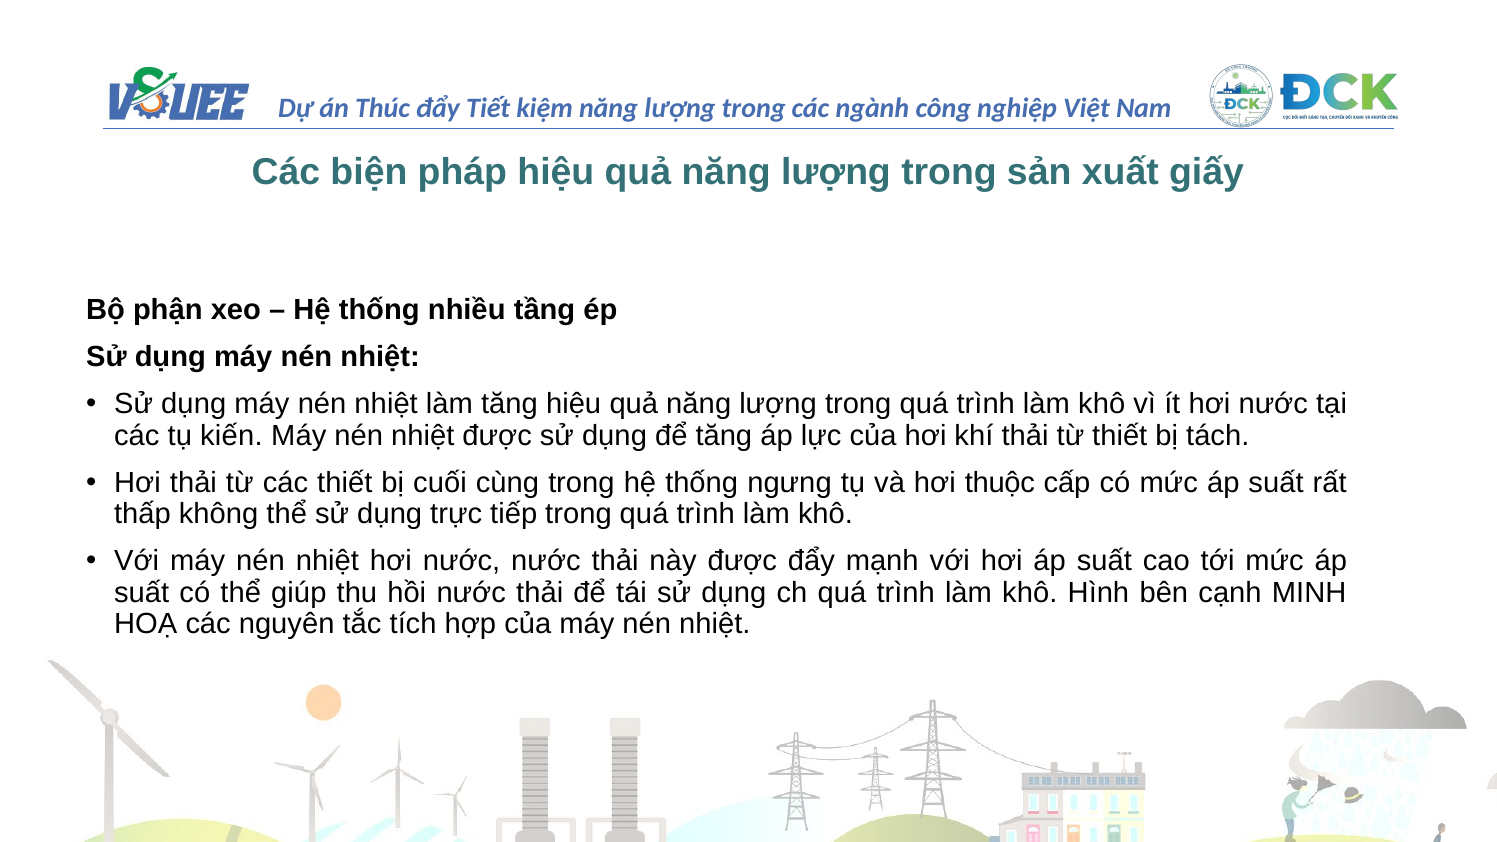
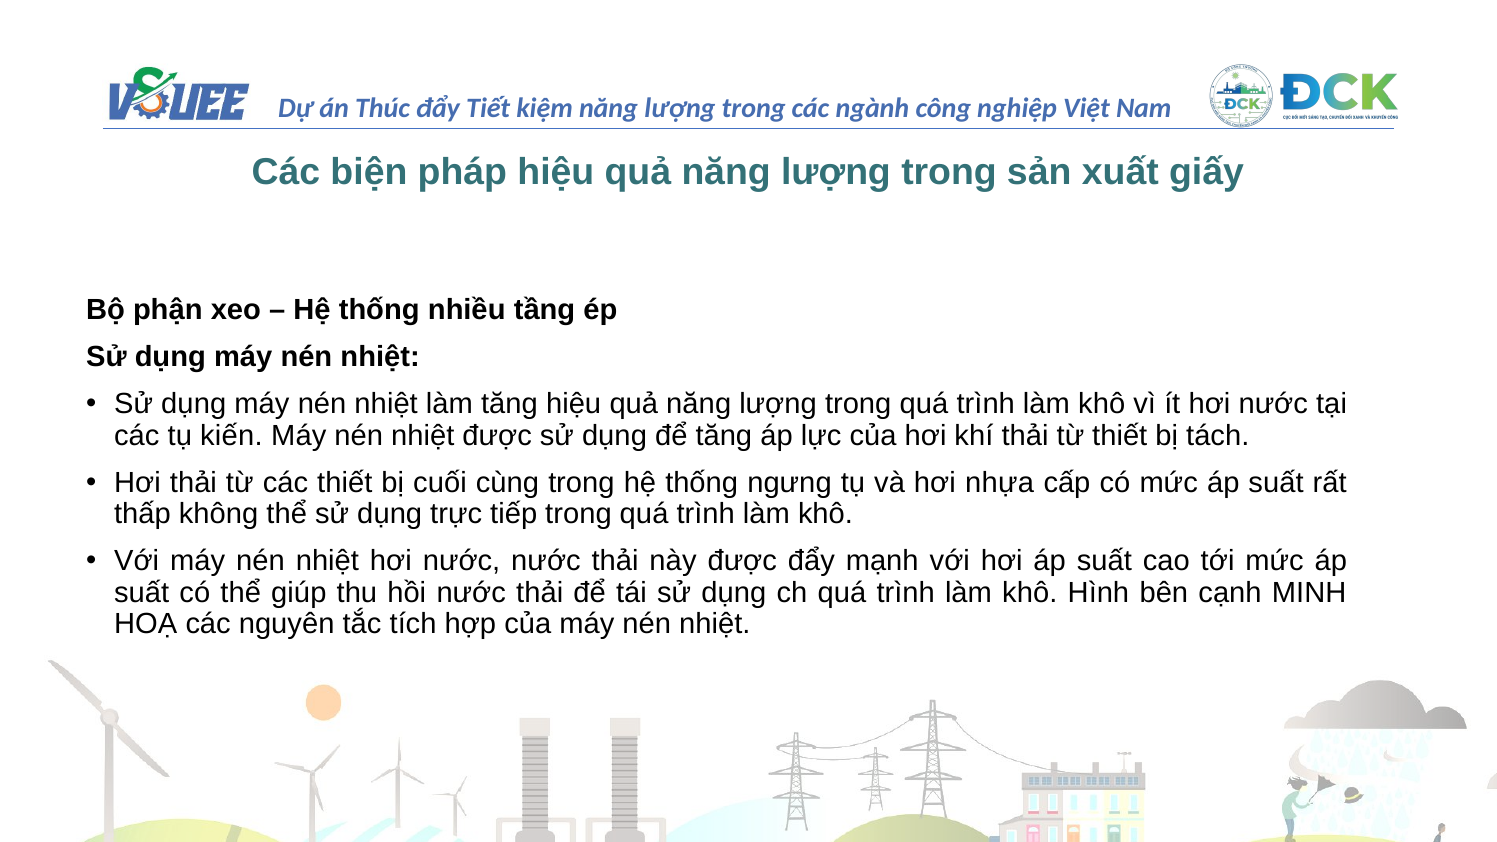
thuộc: thuộc -> nhựa
